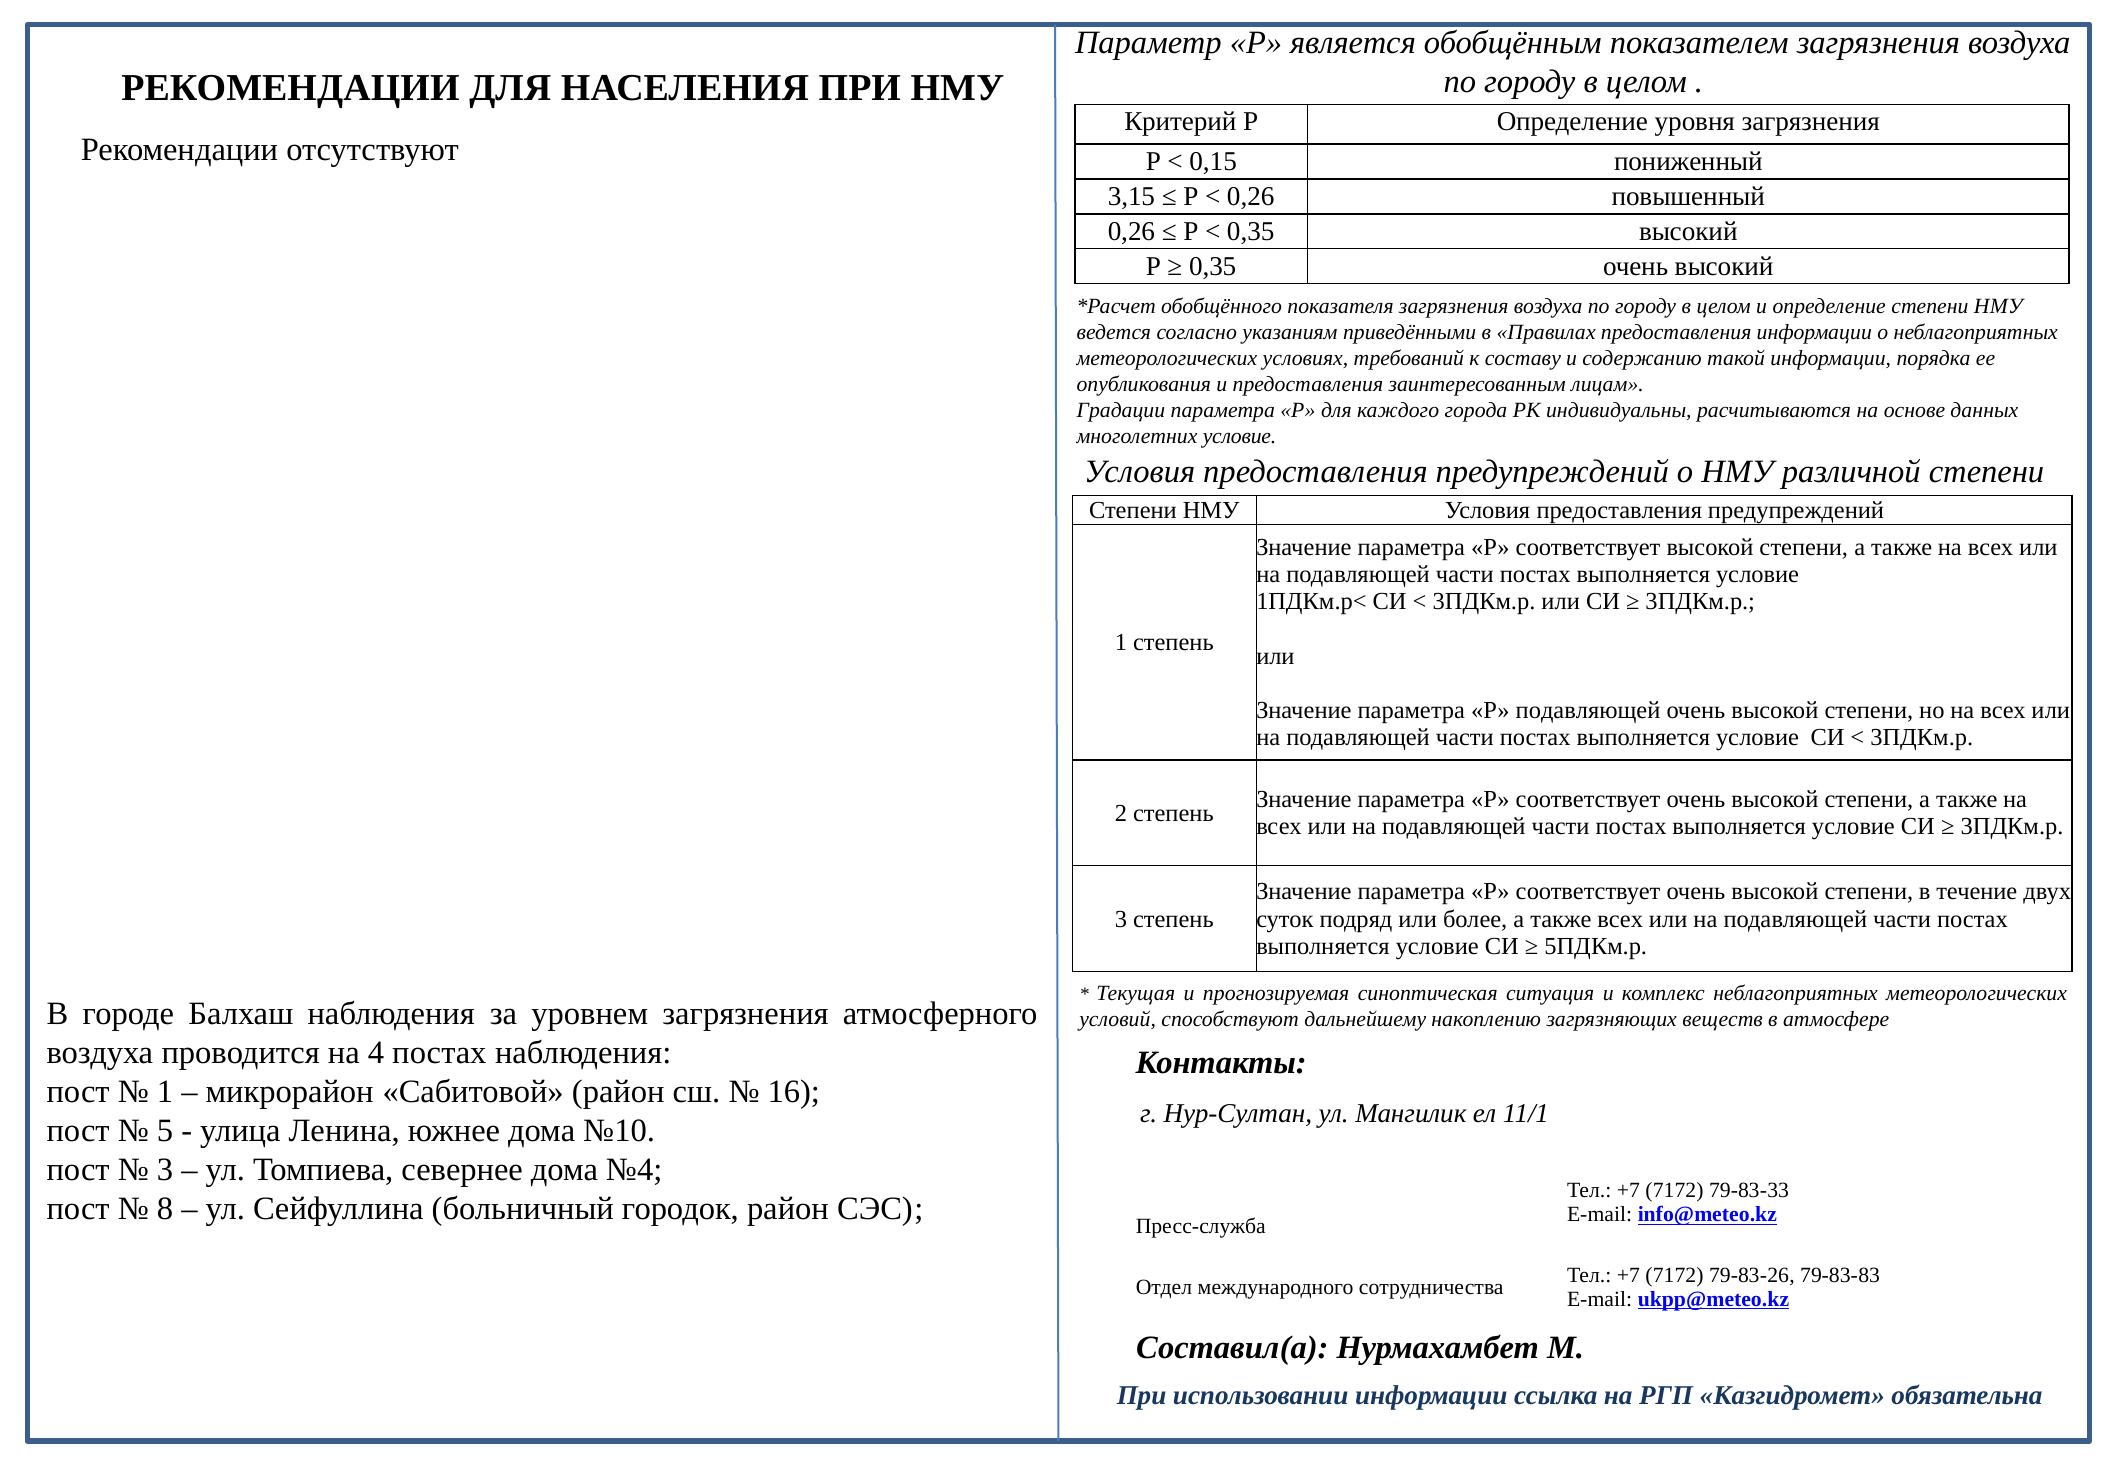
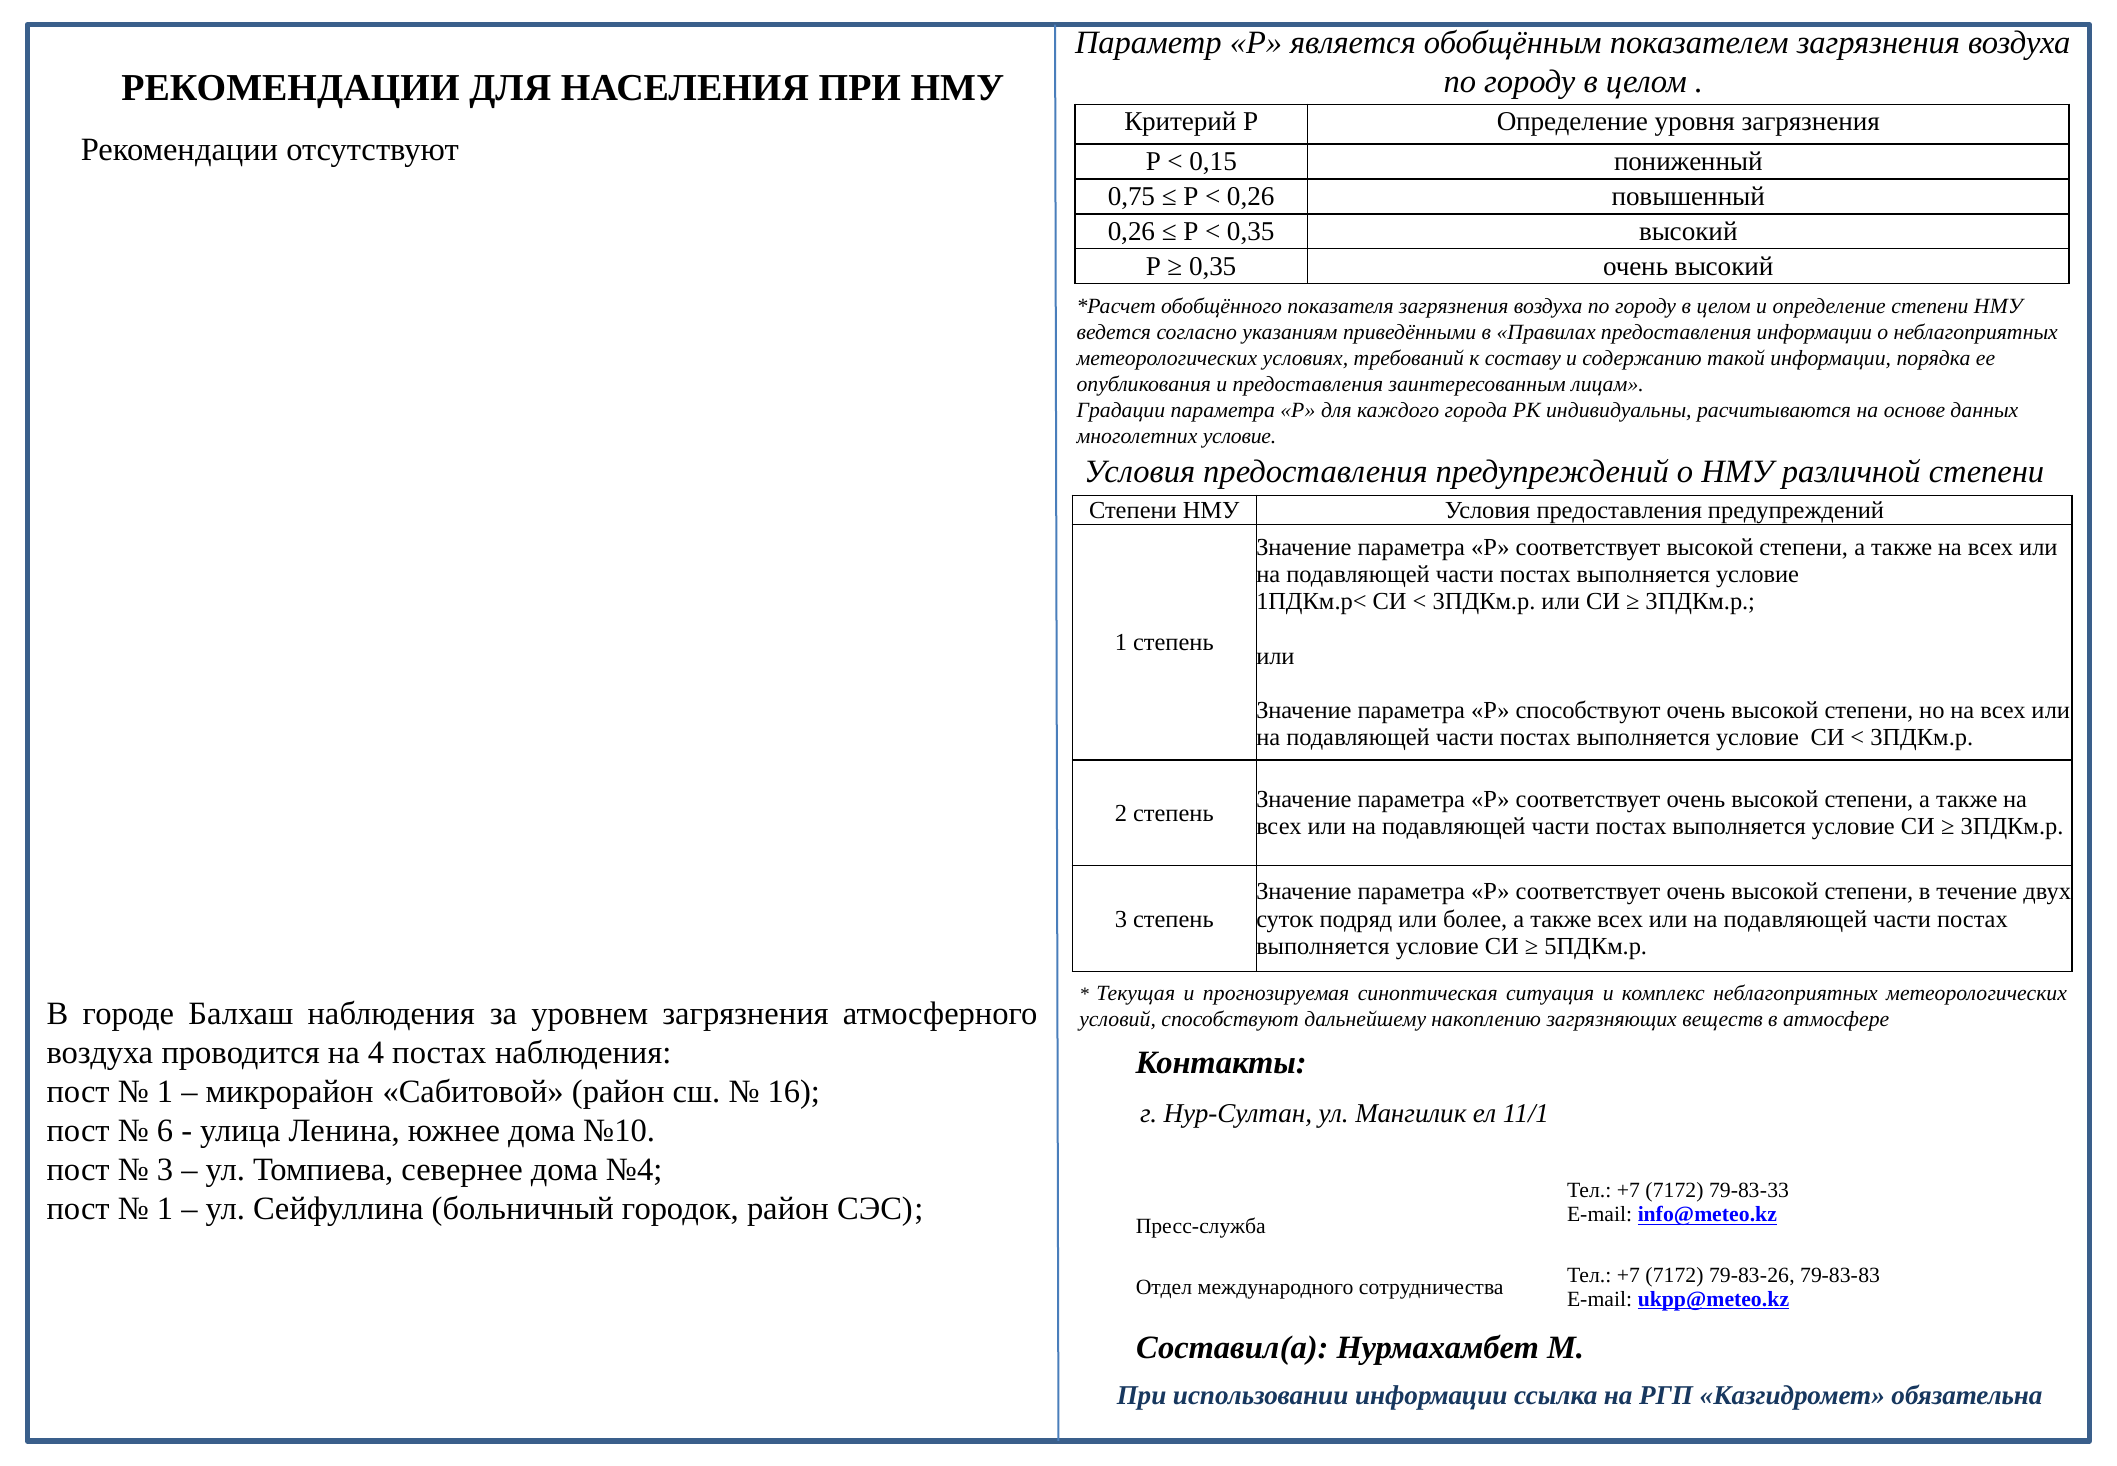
3,15: 3,15 -> 0,75
Р подавляющей: подавляющей -> способствуют
5: 5 -> 6
8 at (165, 1209): 8 -> 1
